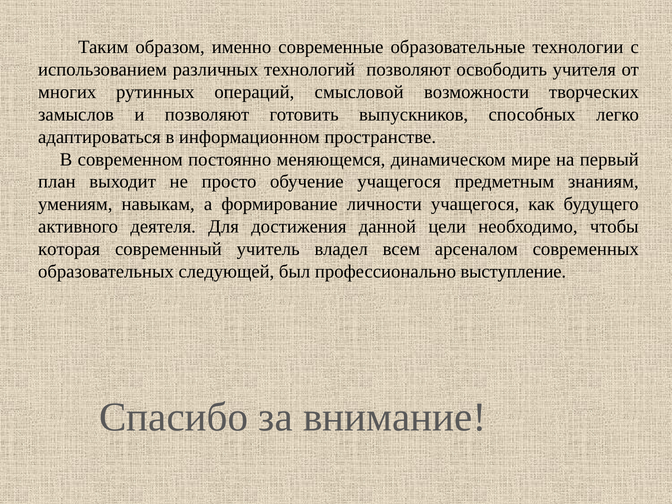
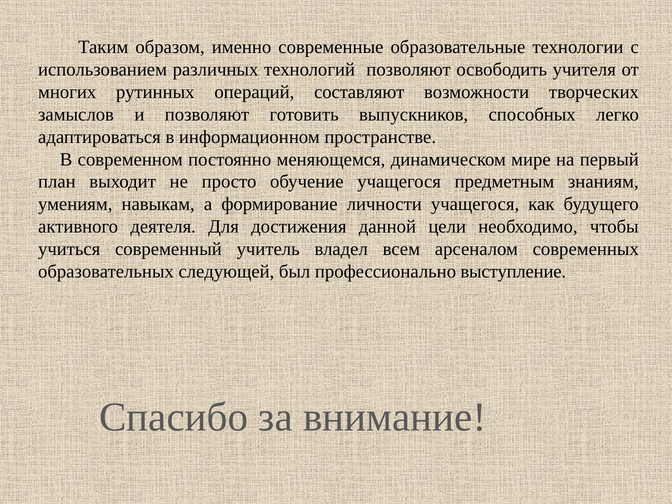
смысловой: смысловой -> составляют
которая: которая -> учиться
